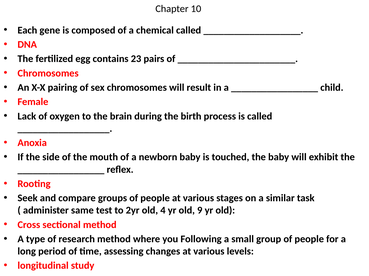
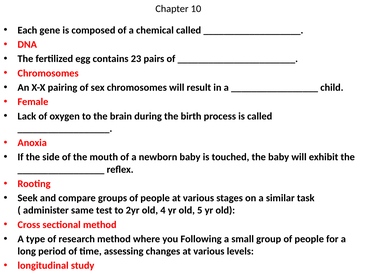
9: 9 -> 5
